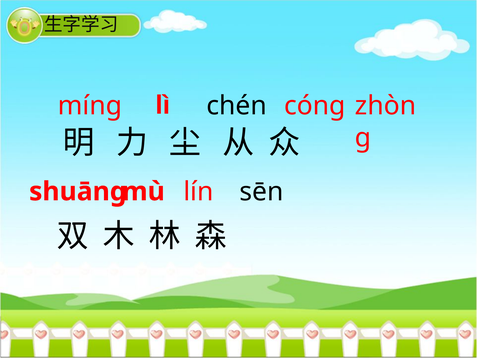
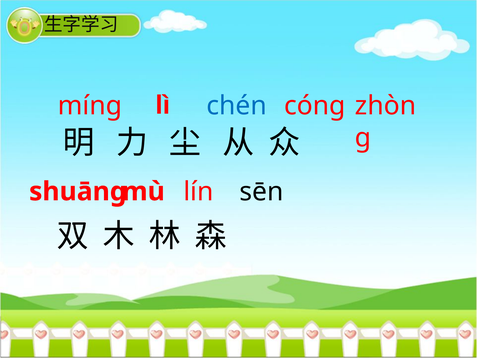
chén colour: black -> blue
